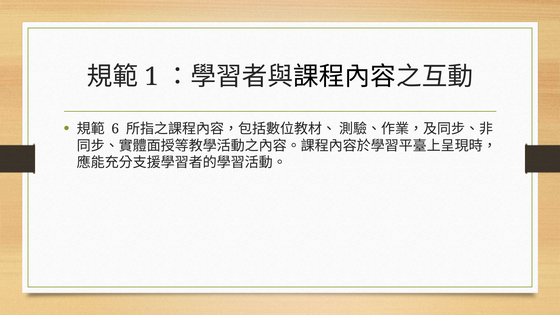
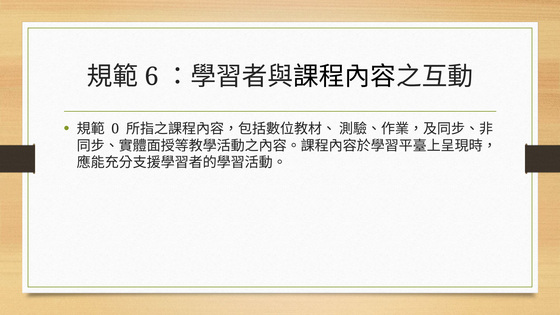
1: 1 -> 6
6: 6 -> 0
